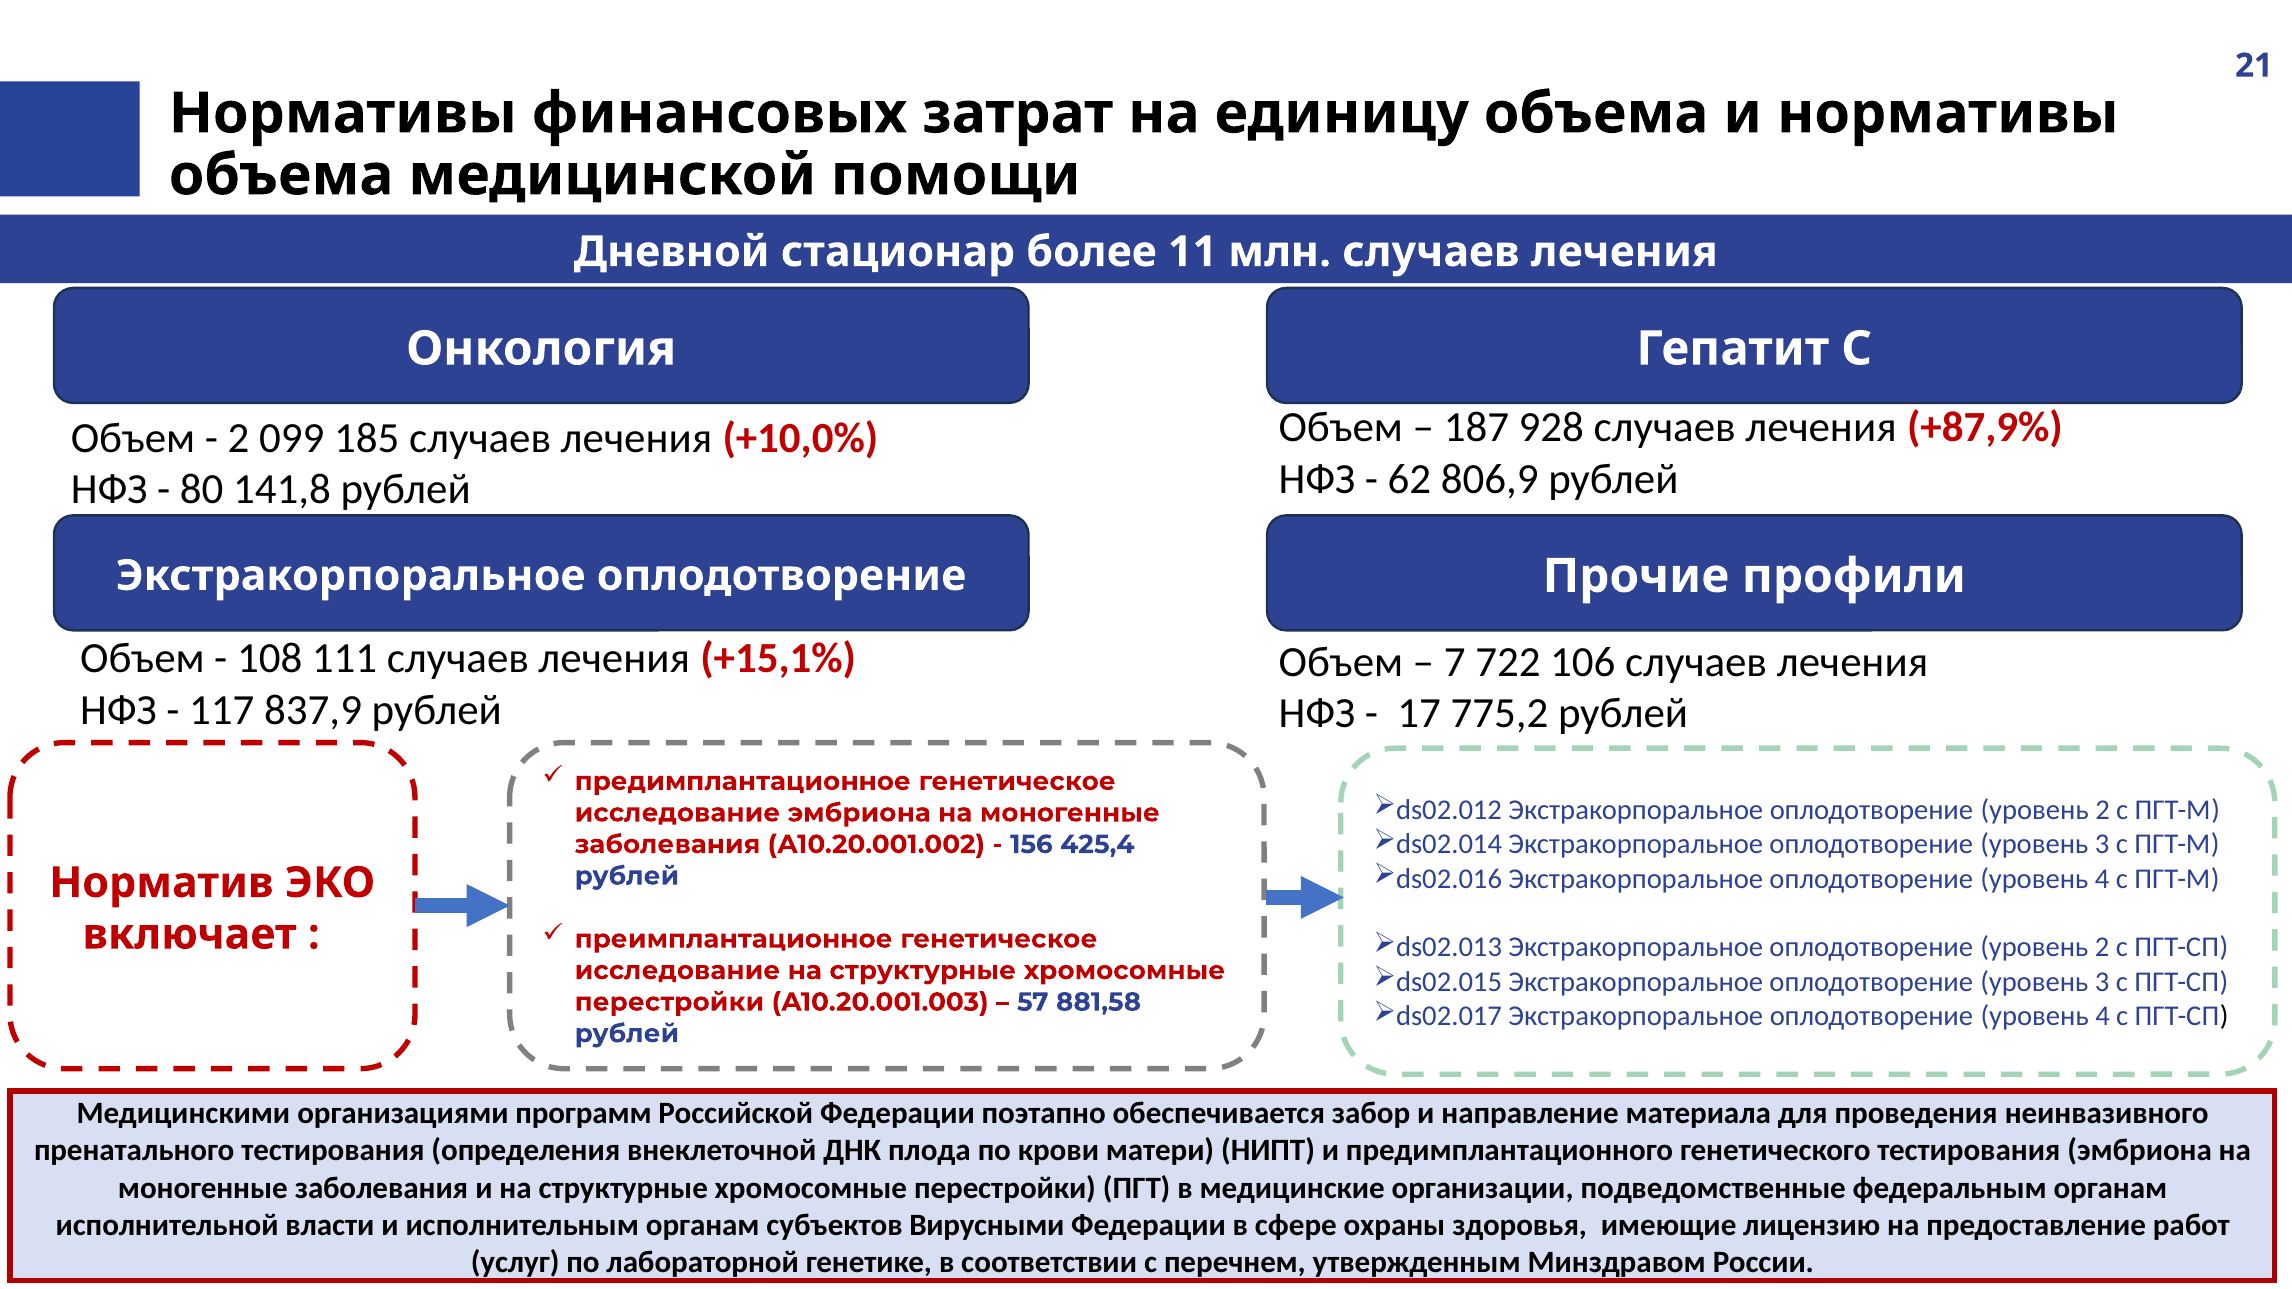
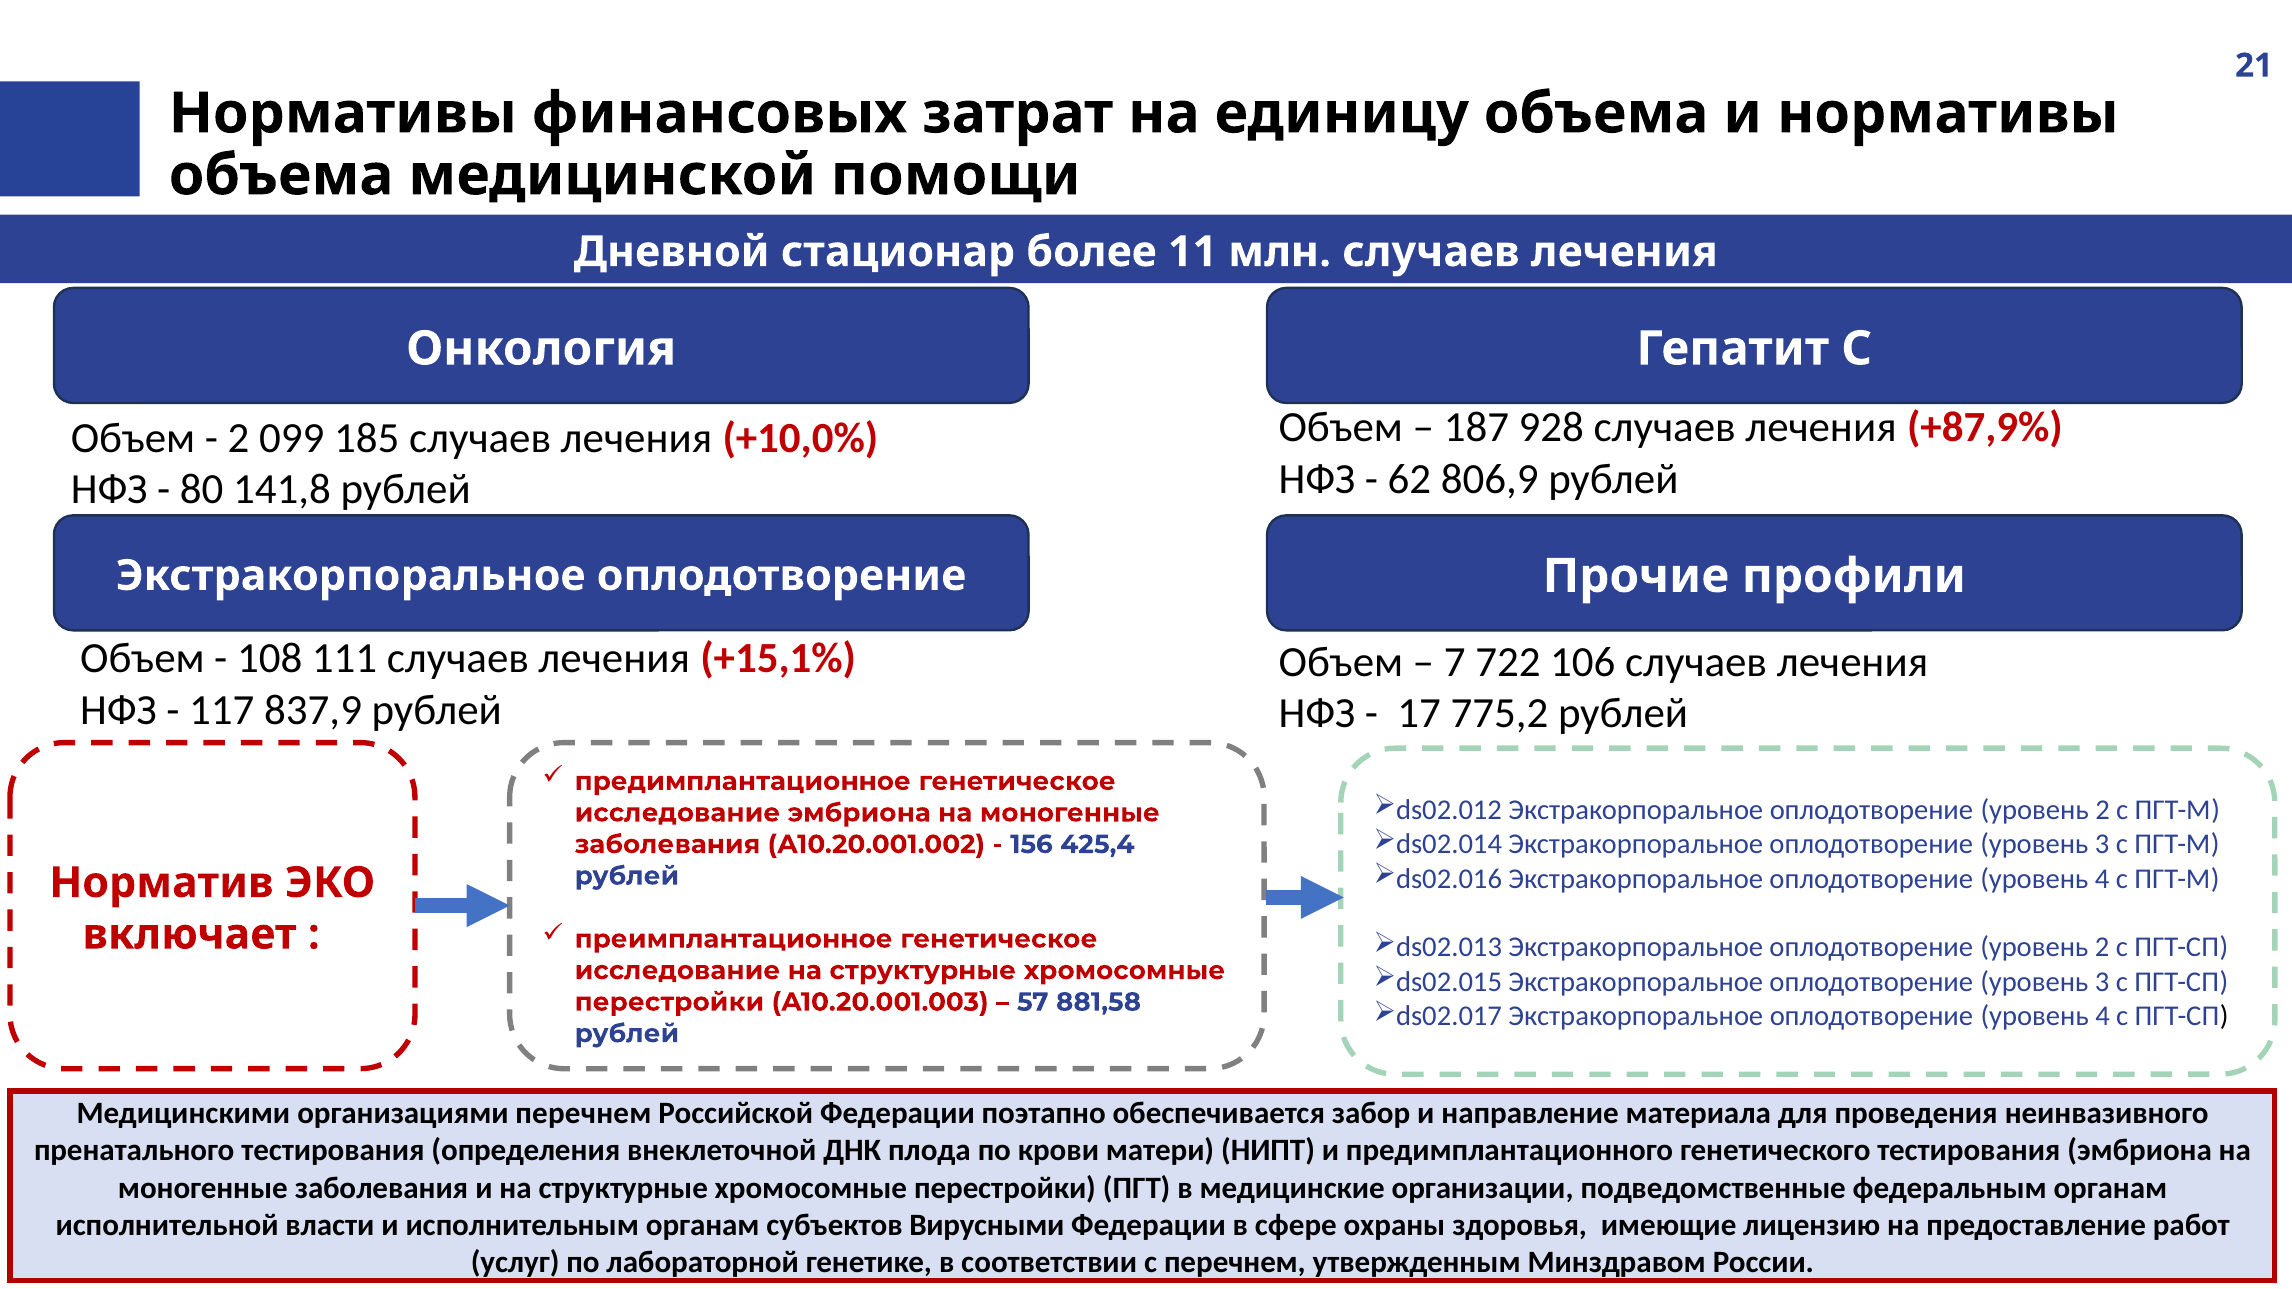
организациями программ: программ -> перечнем
